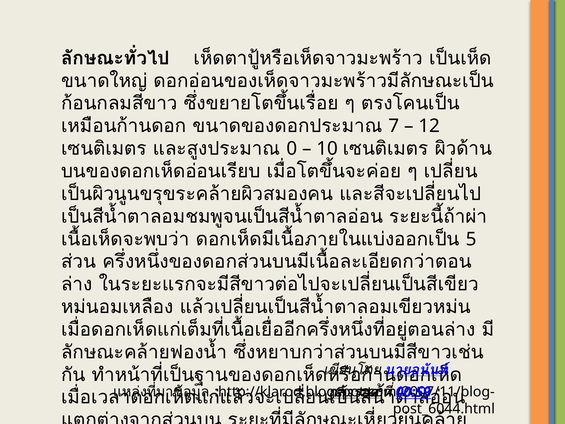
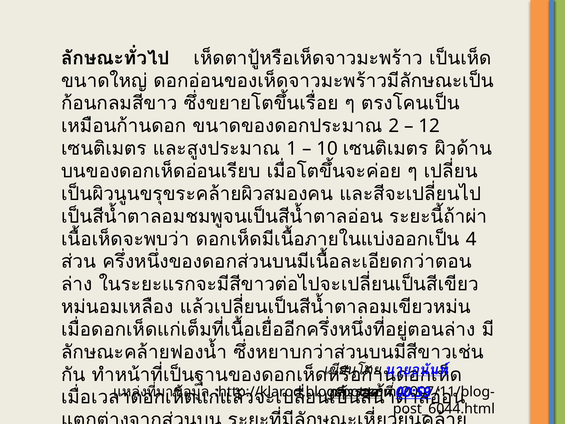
7: 7 -> 2
0: 0 -> 1
5: 5 -> 4
